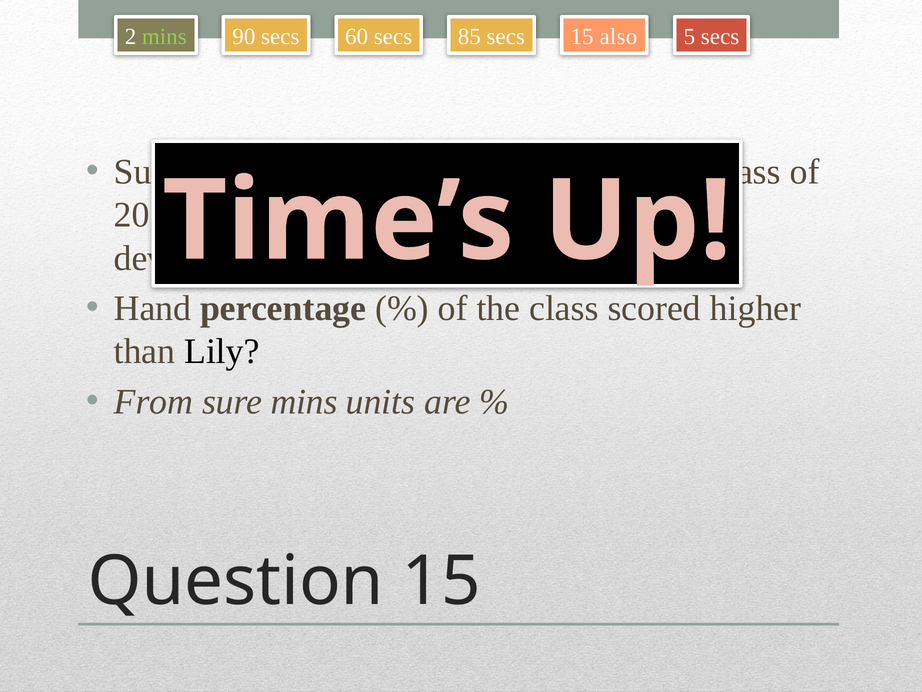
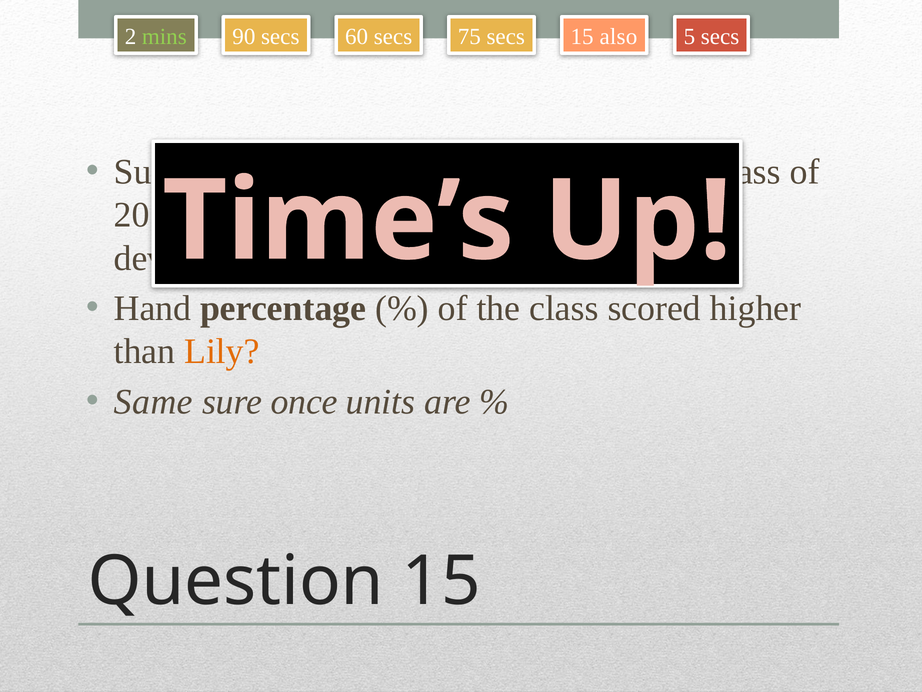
85: 85 -> 75
Lily at (222, 351) colour: black -> orange
From: From -> Same
sure mins: mins -> once
